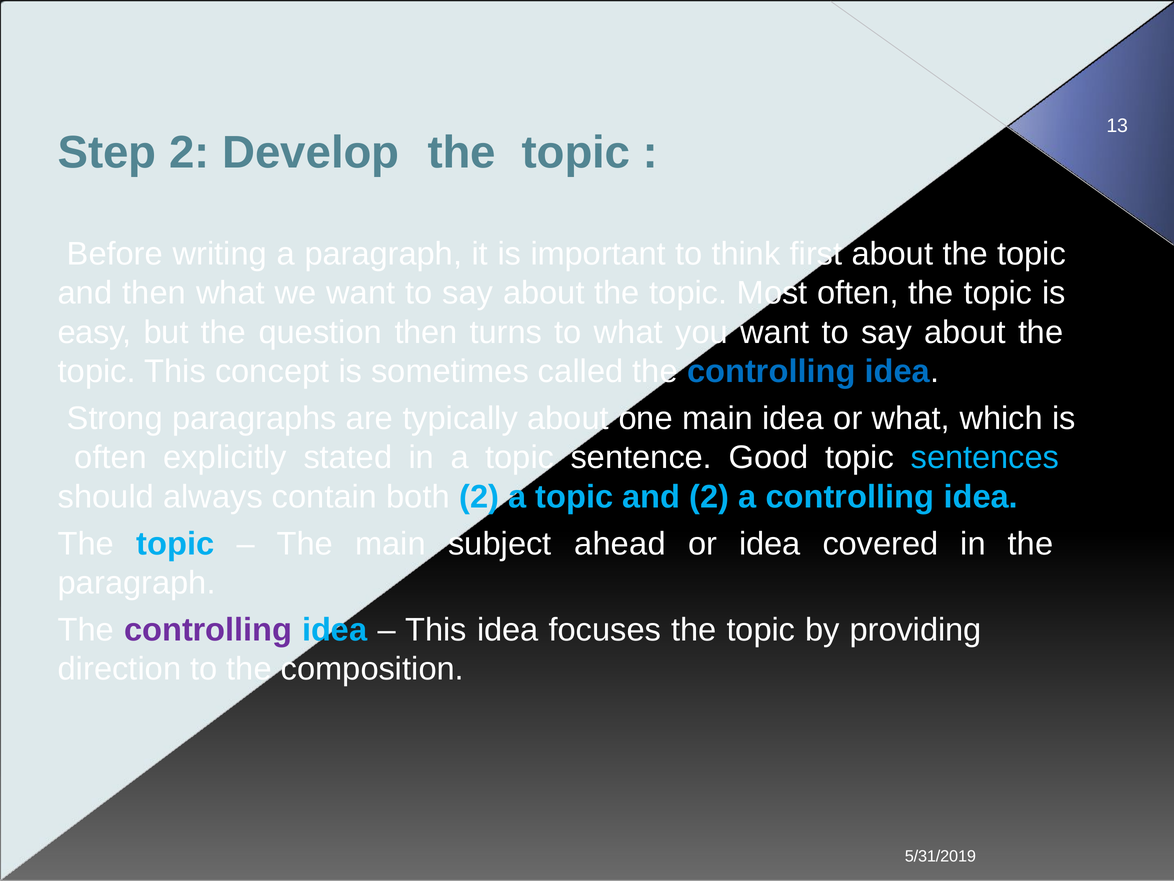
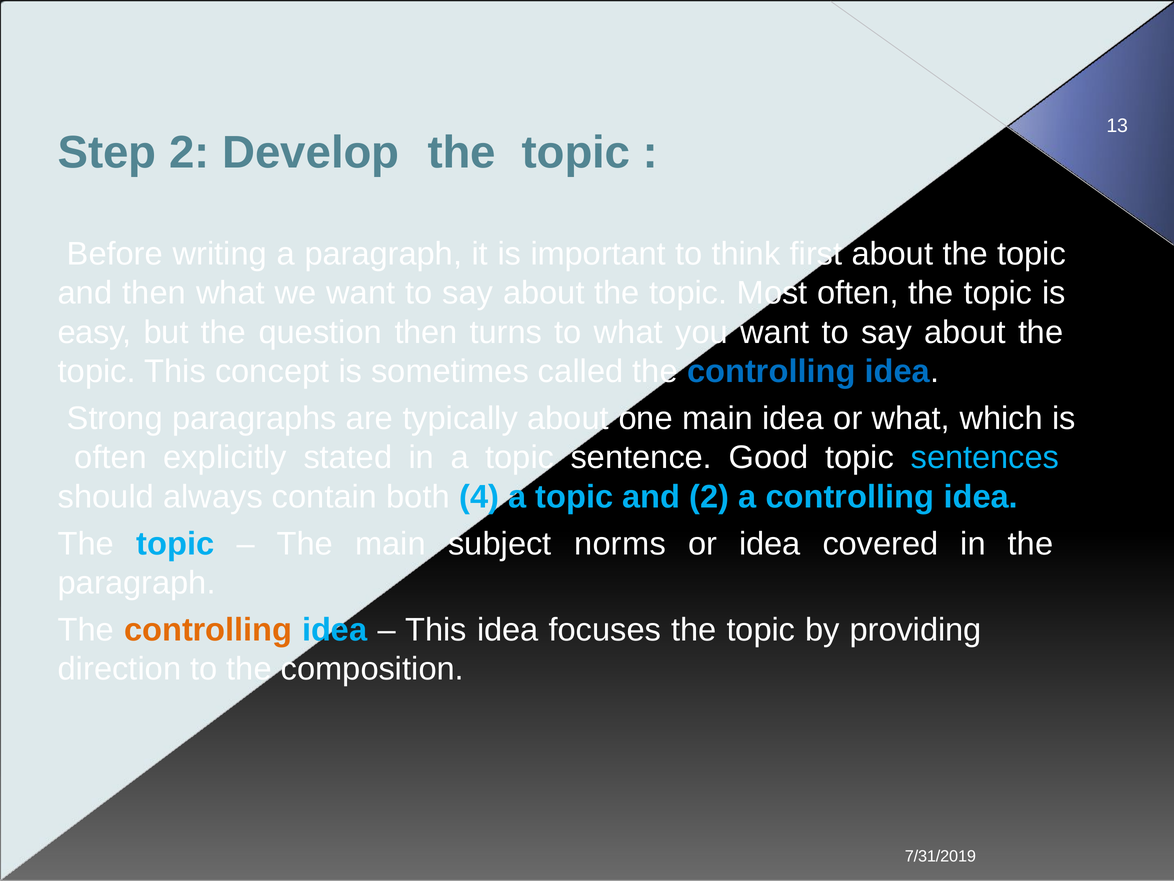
both 2: 2 -> 4
ahead: ahead -> norms
controlling at (208, 630) colour: purple -> orange
5/31/2019: 5/31/2019 -> 7/31/2019
